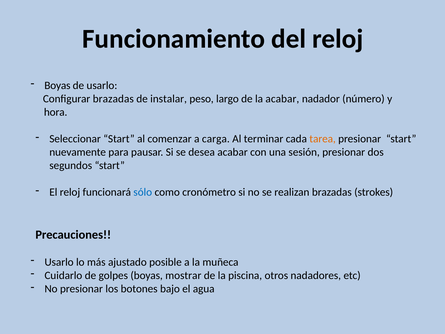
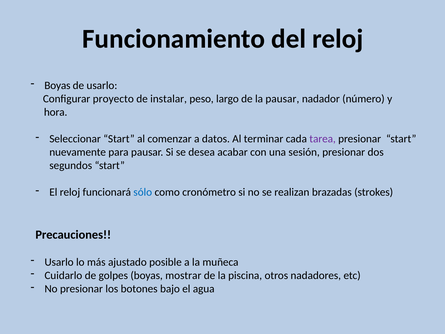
Configurar brazadas: brazadas -> proyecto
la acabar: acabar -> pausar
carga: carga -> datos
tarea colour: orange -> purple
